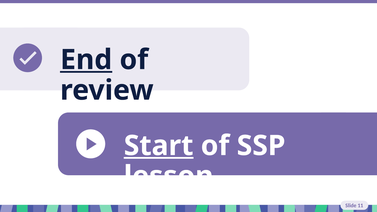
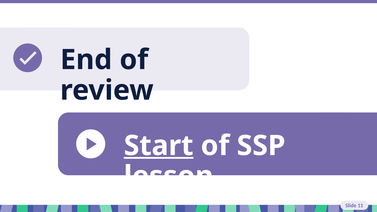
End underline: present -> none
